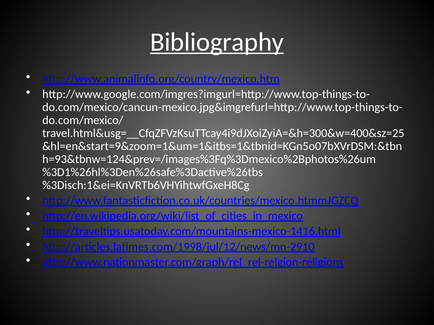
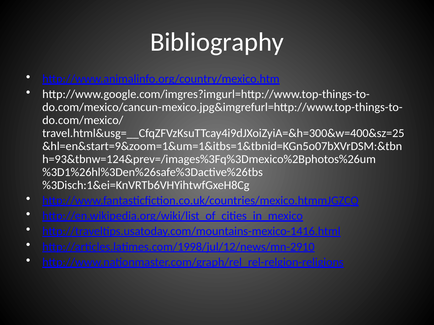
Bibliography underline: present -> none
